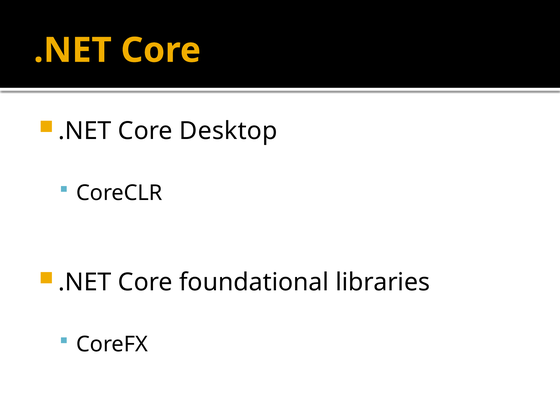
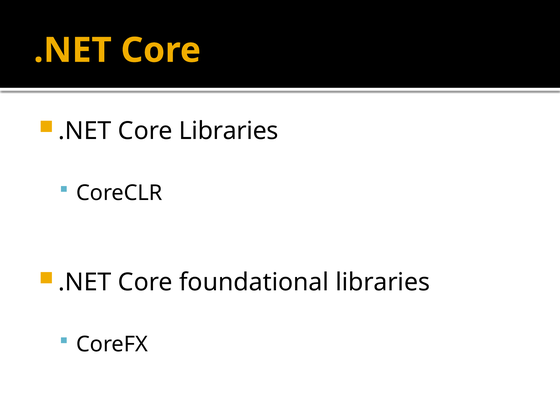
Core Desktop: Desktop -> Libraries
